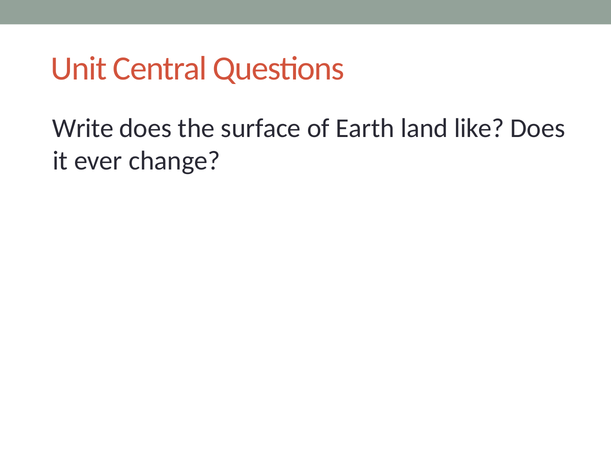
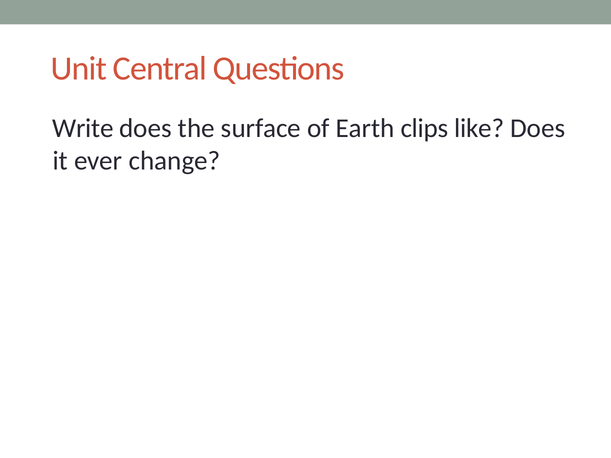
land: land -> clips
